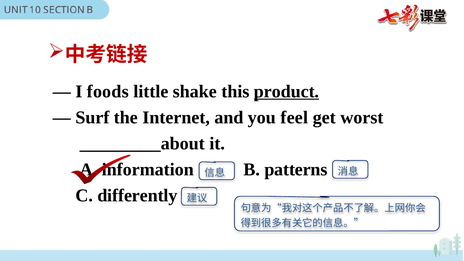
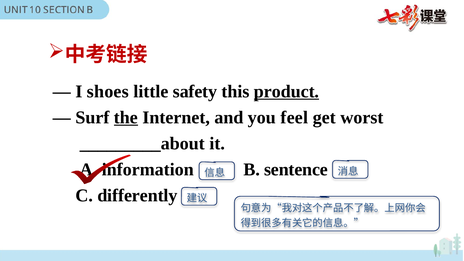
foods: foods -> shoes
shake: shake -> safety
the underline: none -> present
patterns: patterns -> sentence
